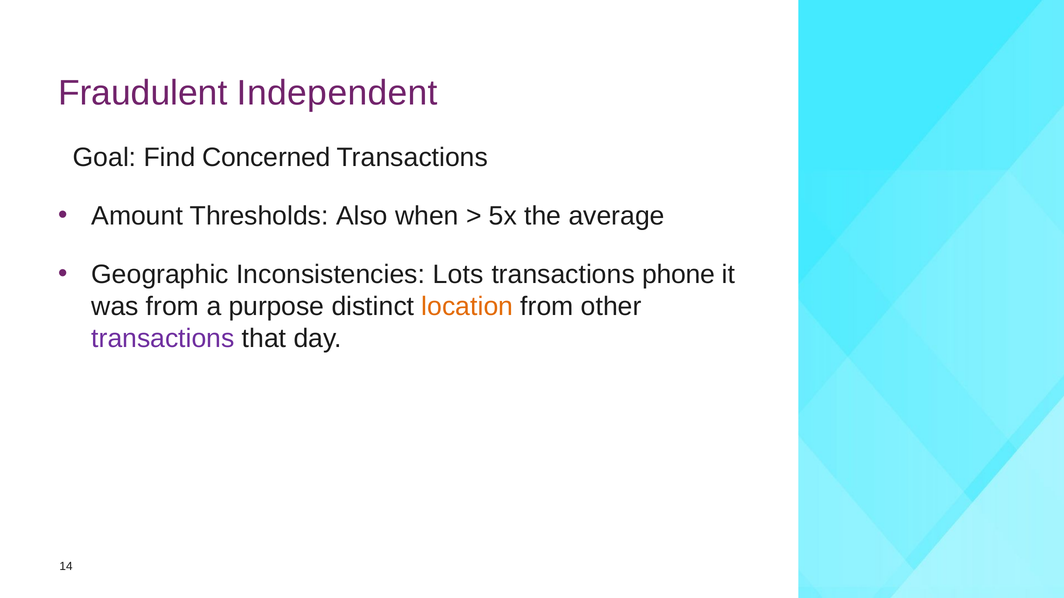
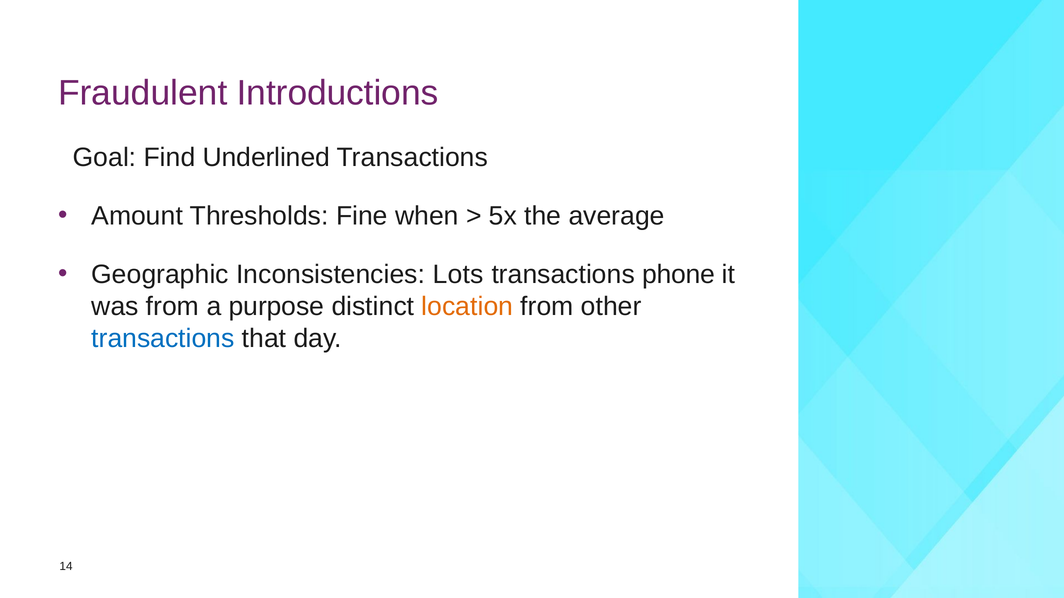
Independent: Independent -> Introductions
Concerned: Concerned -> Underlined
Also: Also -> Fine
transactions at (163, 339) colour: purple -> blue
